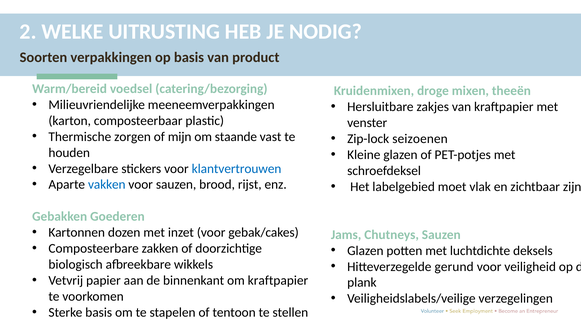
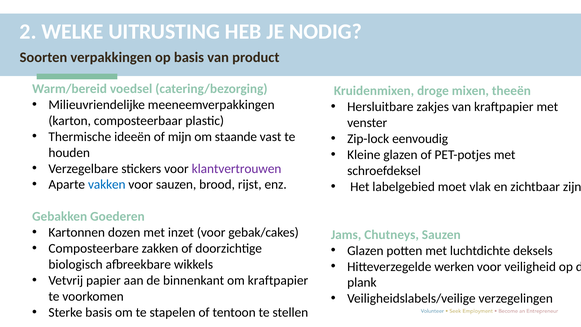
zorgen: zorgen -> ideeën
seizoenen: seizoenen -> eenvoudig
klantvertrouwen colour: blue -> purple
gerund: gerund -> werken
